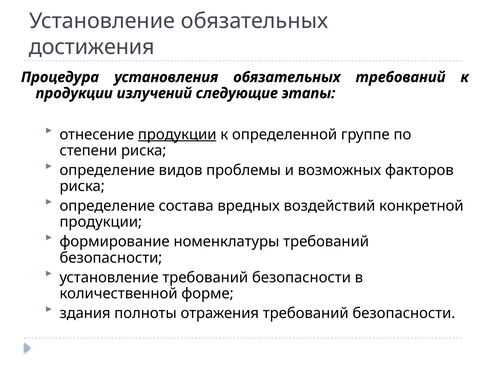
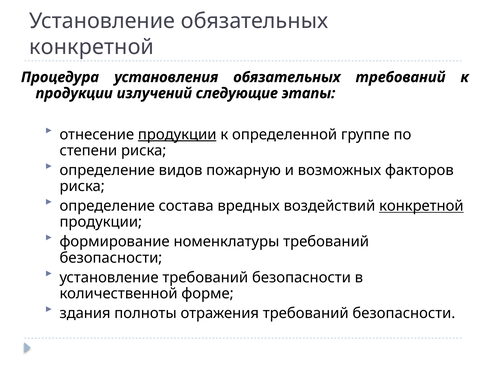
достижения at (92, 47): достижения -> конкретной
проблемы: проблемы -> пожарную
конкретной at (421, 206) underline: none -> present
